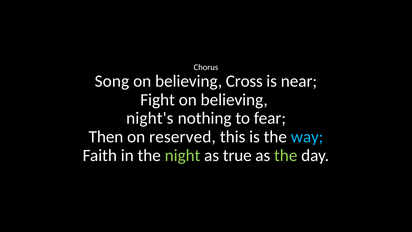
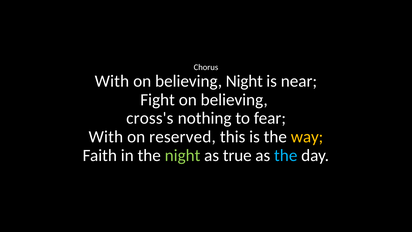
Song at (112, 81): Song -> With
believing Cross: Cross -> Night
night's: night's -> cross's
Then at (106, 137): Then -> With
way colour: light blue -> yellow
the at (286, 155) colour: light green -> light blue
